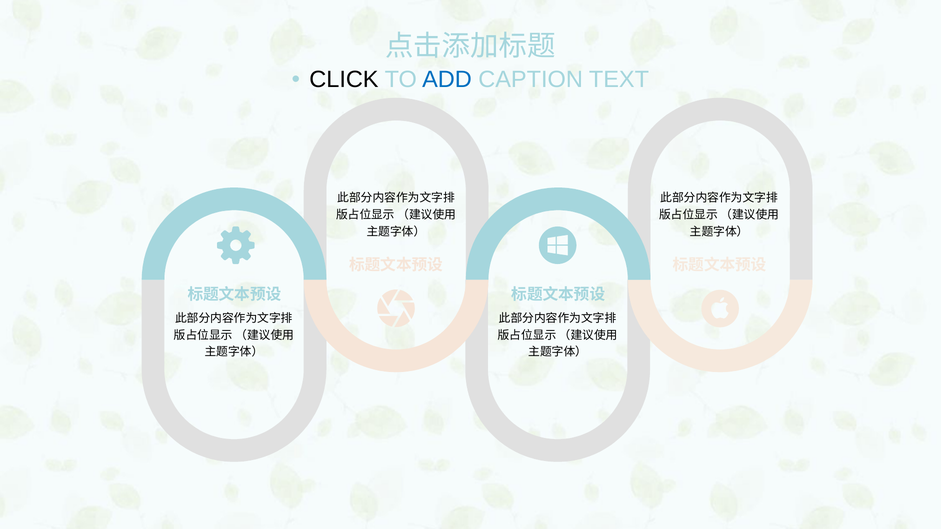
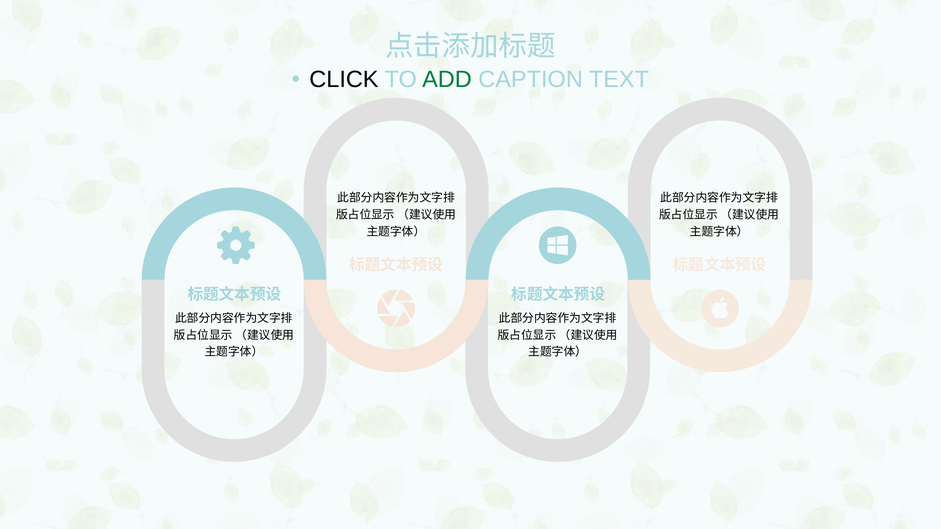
ADD colour: blue -> green
